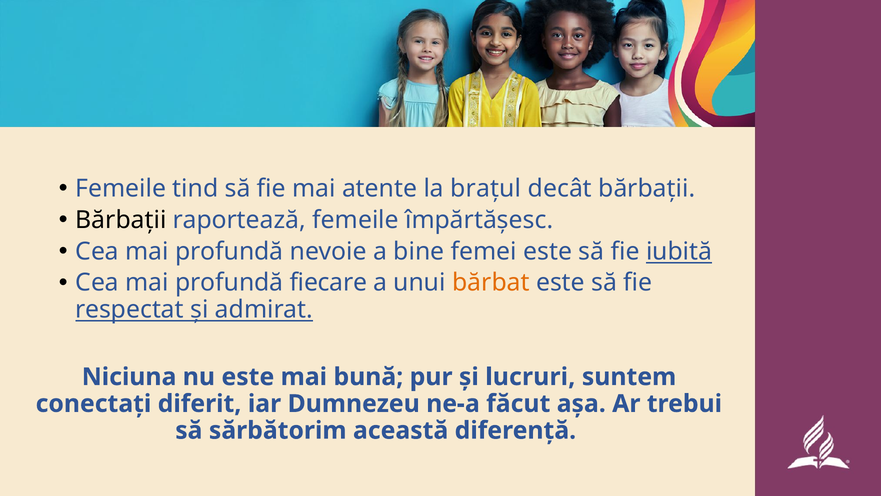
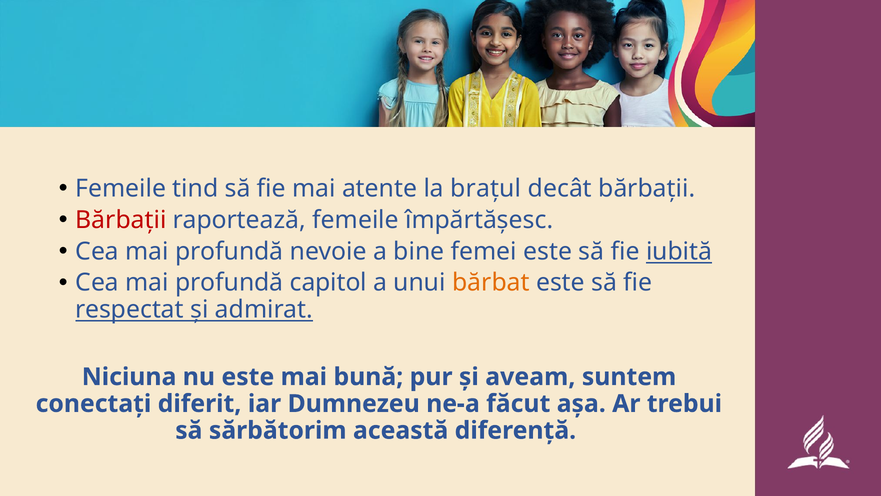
Bărbații at (121, 220) colour: black -> red
fiecare: fiecare -> capitol
lucruri: lucruri -> aveam
